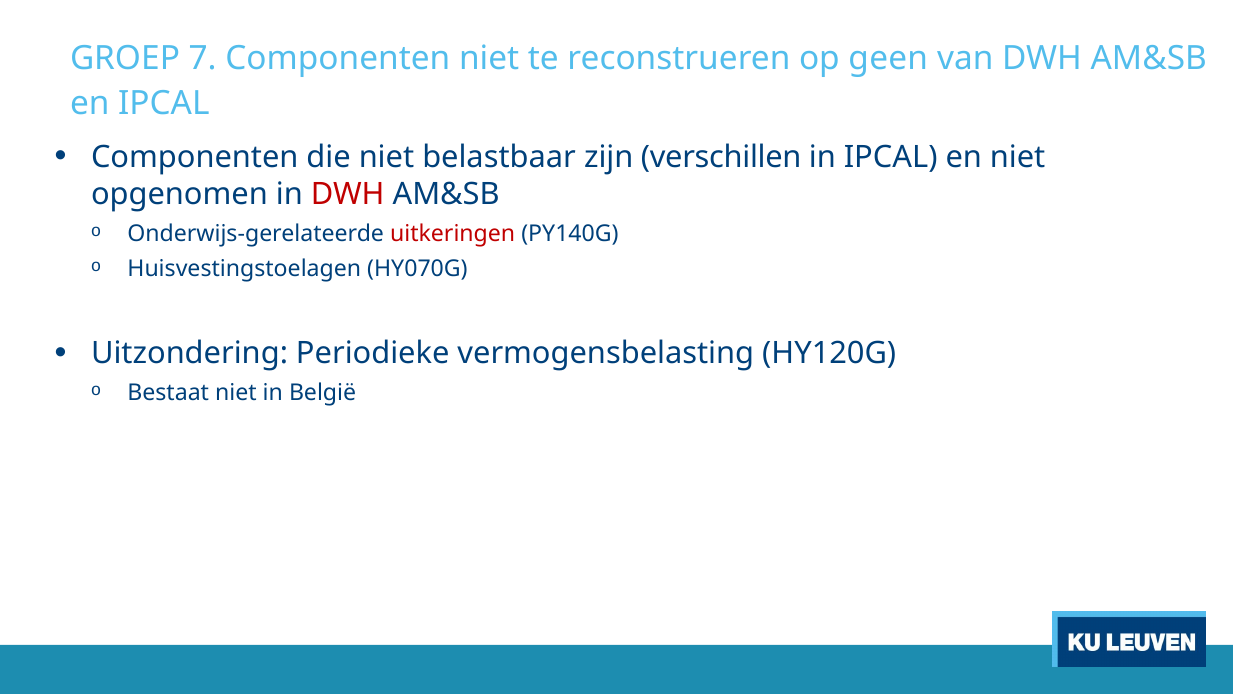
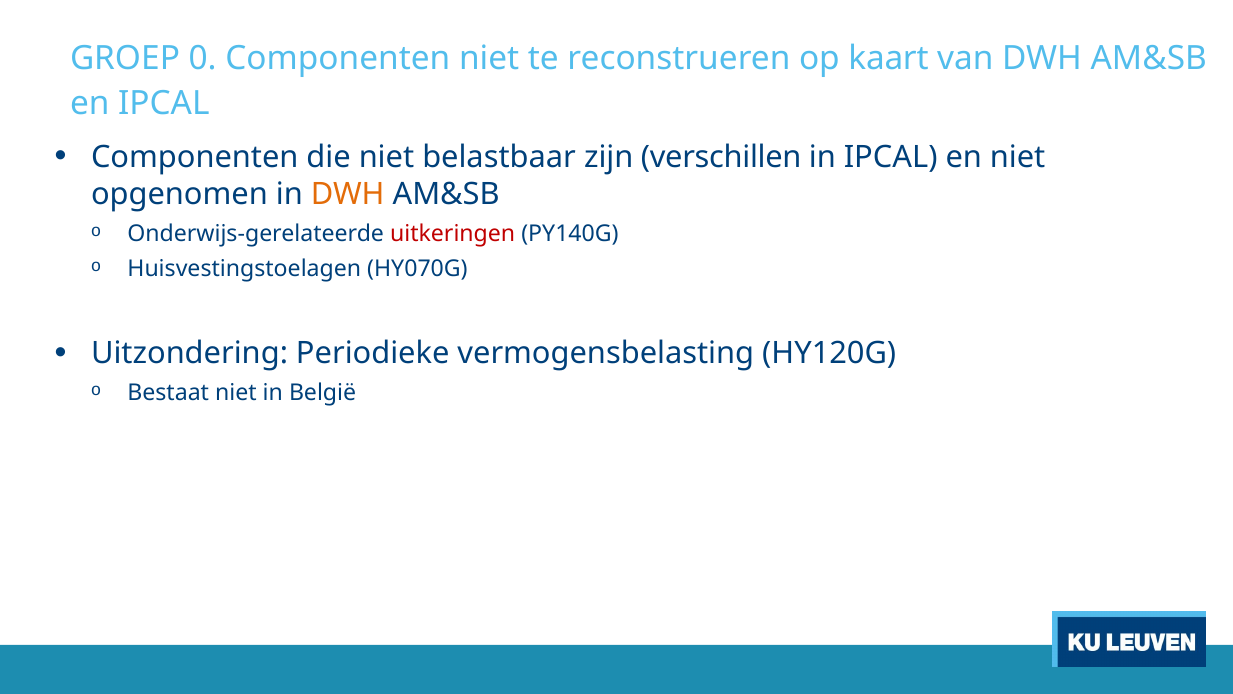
7: 7 -> 0
geen: geen -> kaart
DWH at (348, 194) colour: red -> orange
